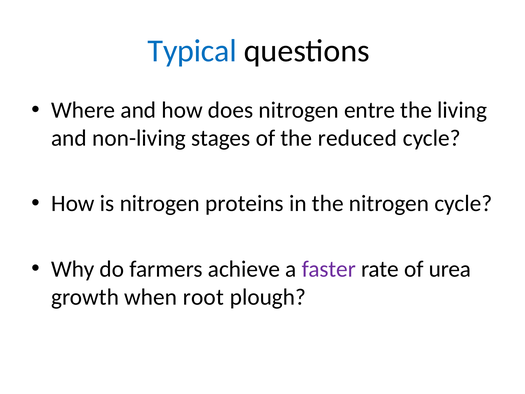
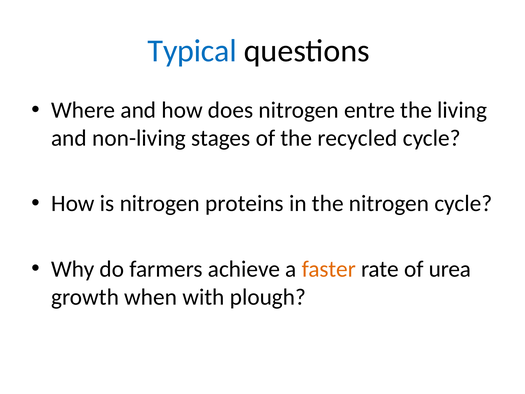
reduced: reduced -> recycled
faster colour: purple -> orange
root: root -> with
